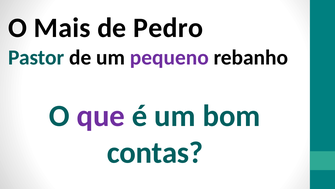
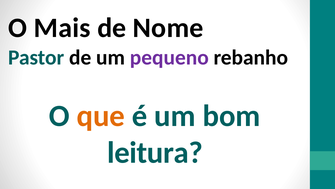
Pedro: Pedro -> Nome
que colour: purple -> orange
contas: contas -> leitura
